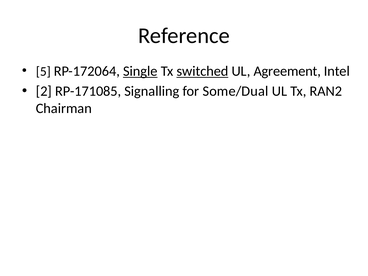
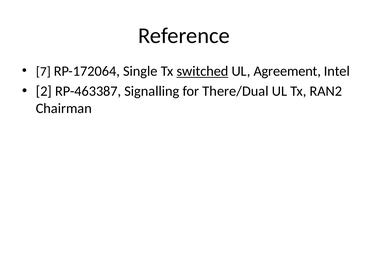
5: 5 -> 7
Single underline: present -> none
RP-171085: RP-171085 -> RP-463387
Some/Dual: Some/Dual -> There/Dual
